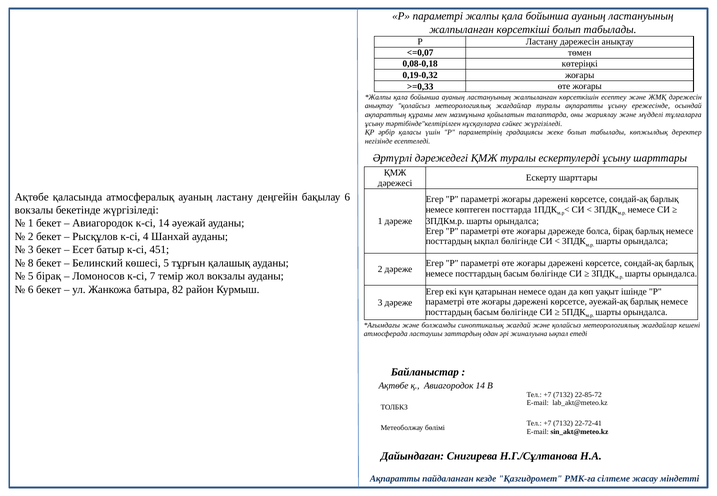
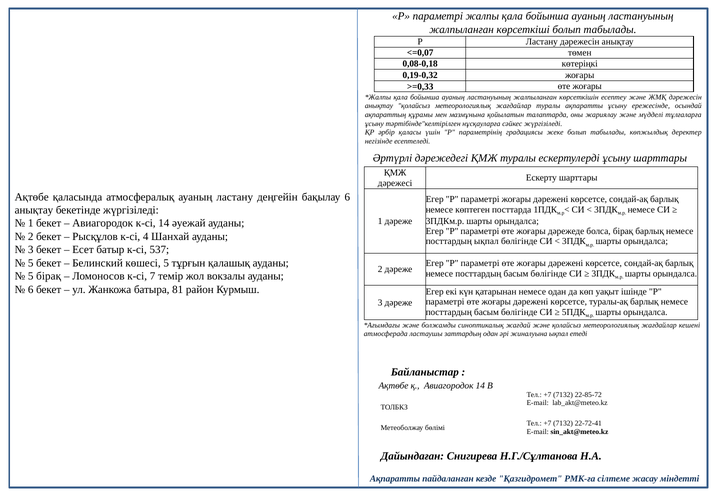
вокзалы at (34, 210): вокзалы -> анықтау
451: 451 -> 537
8 at (31, 263): 8 -> 5
82: 82 -> 81
әуежай-ақ: әуежай-ақ -> туралы-ақ
